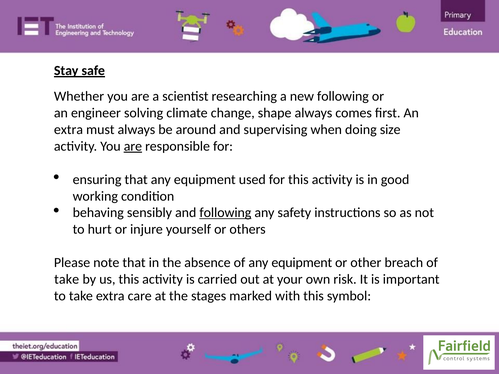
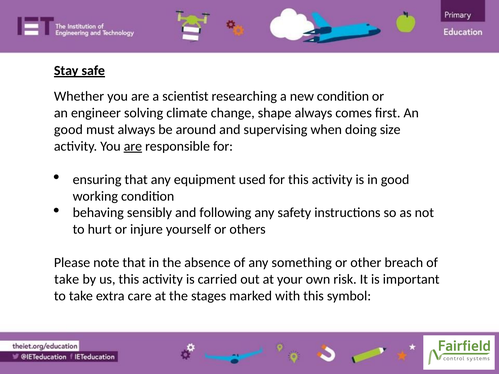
new following: following -> condition
extra at (68, 130): extra -> good
following at (225, 213) underline: present -> none
of any equipment: equipment -> something
